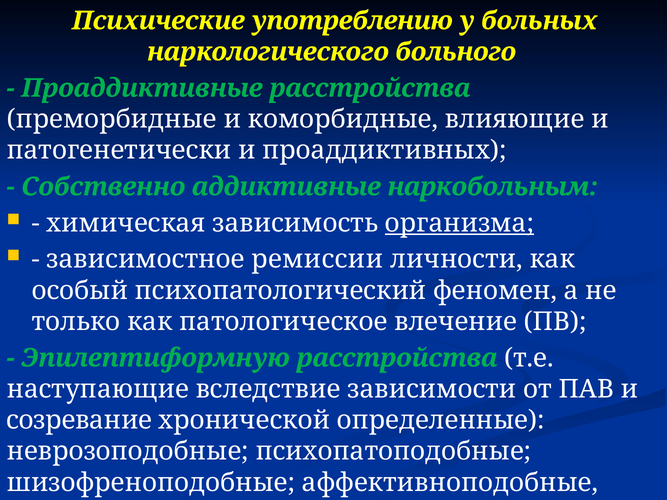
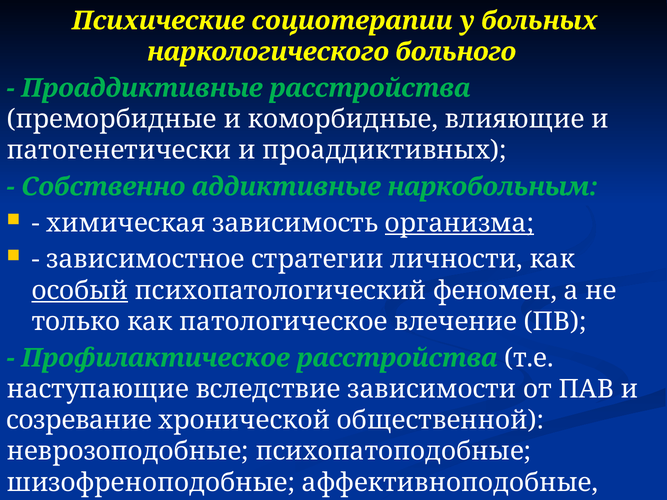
употреблению: употреблению -> социотерапии
ремиссии: ремиссии -> стратегии
особый underline: none -> present
Эпилептиформную: Эпилептиформную -> Профилактическое
определенные: определенные -> общественной
